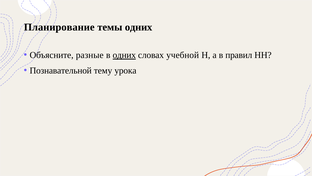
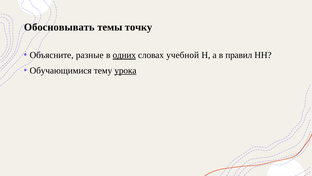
Планирование: Планирование -> Обосновывать
темы одних: одних -> точку
Познавательной: Познавательной -> Обучающимися
урока underline: none -> present
